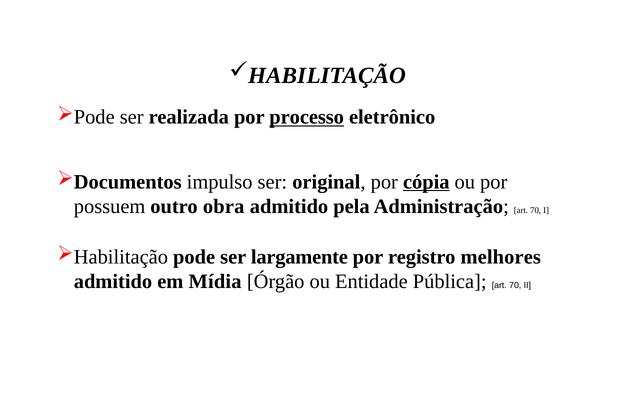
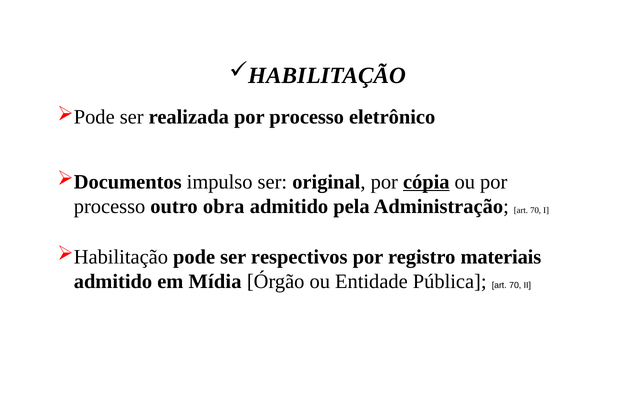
processo at (307, 117) underline: present -> none
possuem at (110, 206): possuem -> processo
largamente: largamente -> respectivos
melhores: melhores -> materiais
